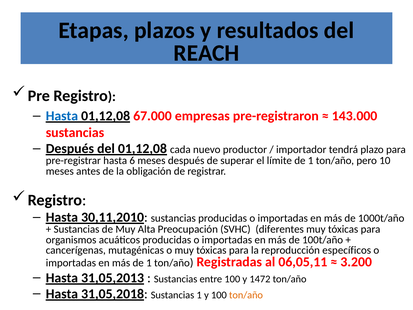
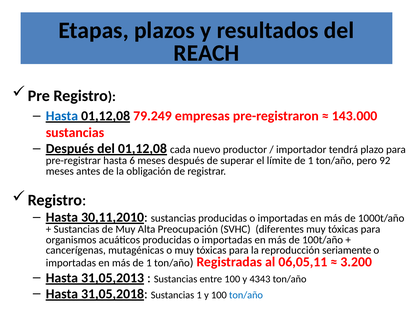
67.000: 67.000 -> 79.249
10: 10 -> 92
específicos: específicos -> seriamente
1472: 1472 -> 4343
ton/año at (246, 295) colour: orange -> blue
